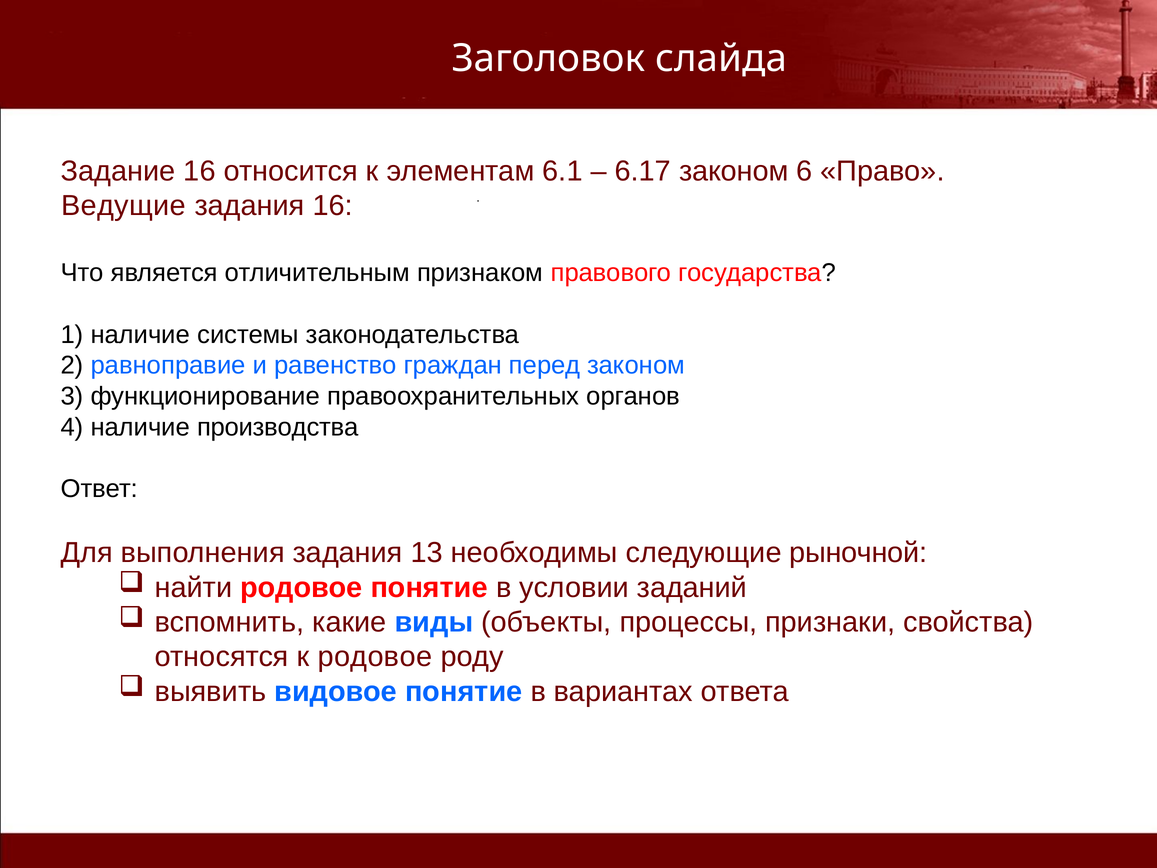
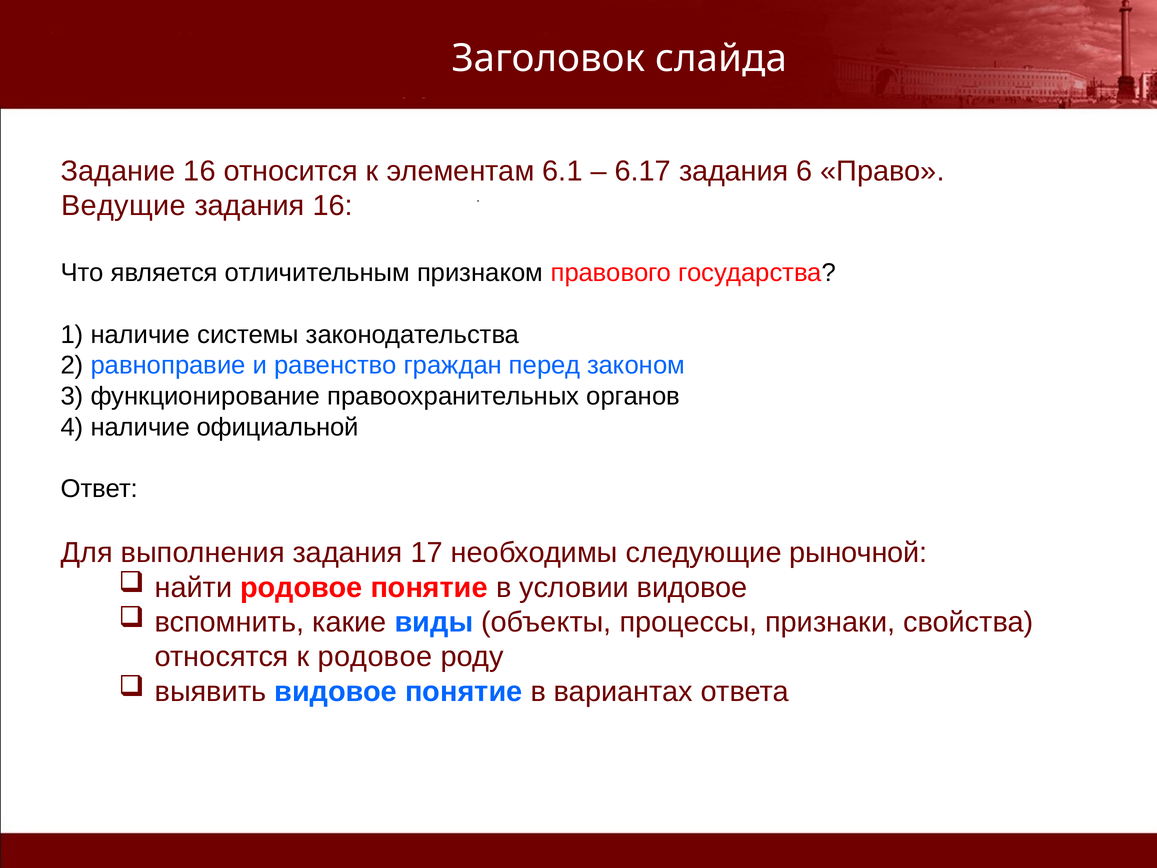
6.17 законом: законом -> задания
производства: производства -> официальной
13: 13 -> 17
условии заданий: заданий -> видовое
